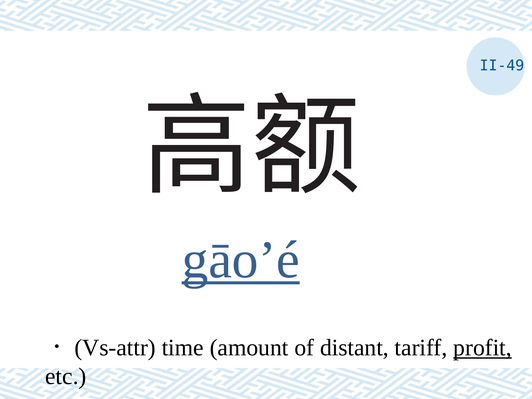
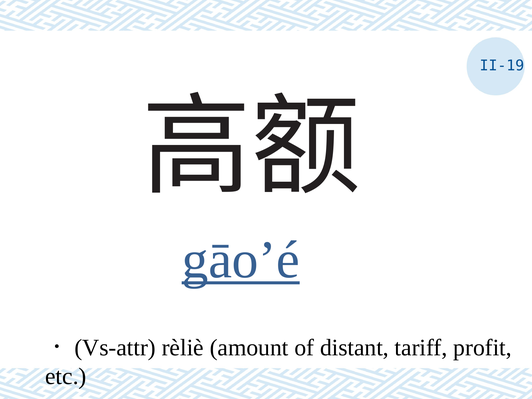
II-49: II-49 -> II-19
time: time -> rèliè
profit underline: present -> none
